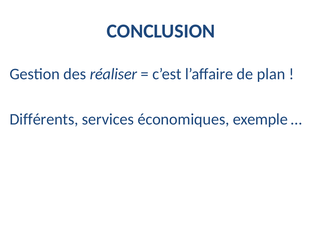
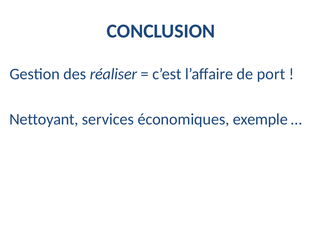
plan: plan -> port
Différents: Différents -> Nettoyant
